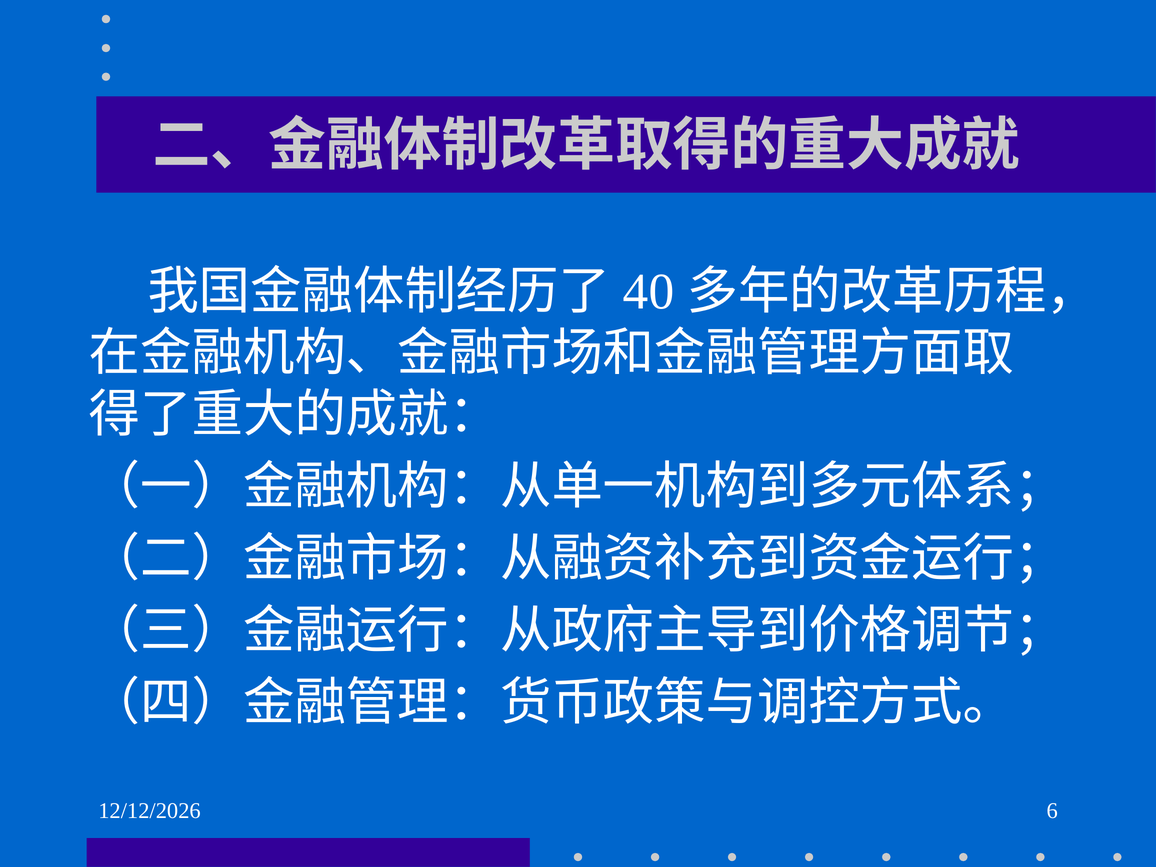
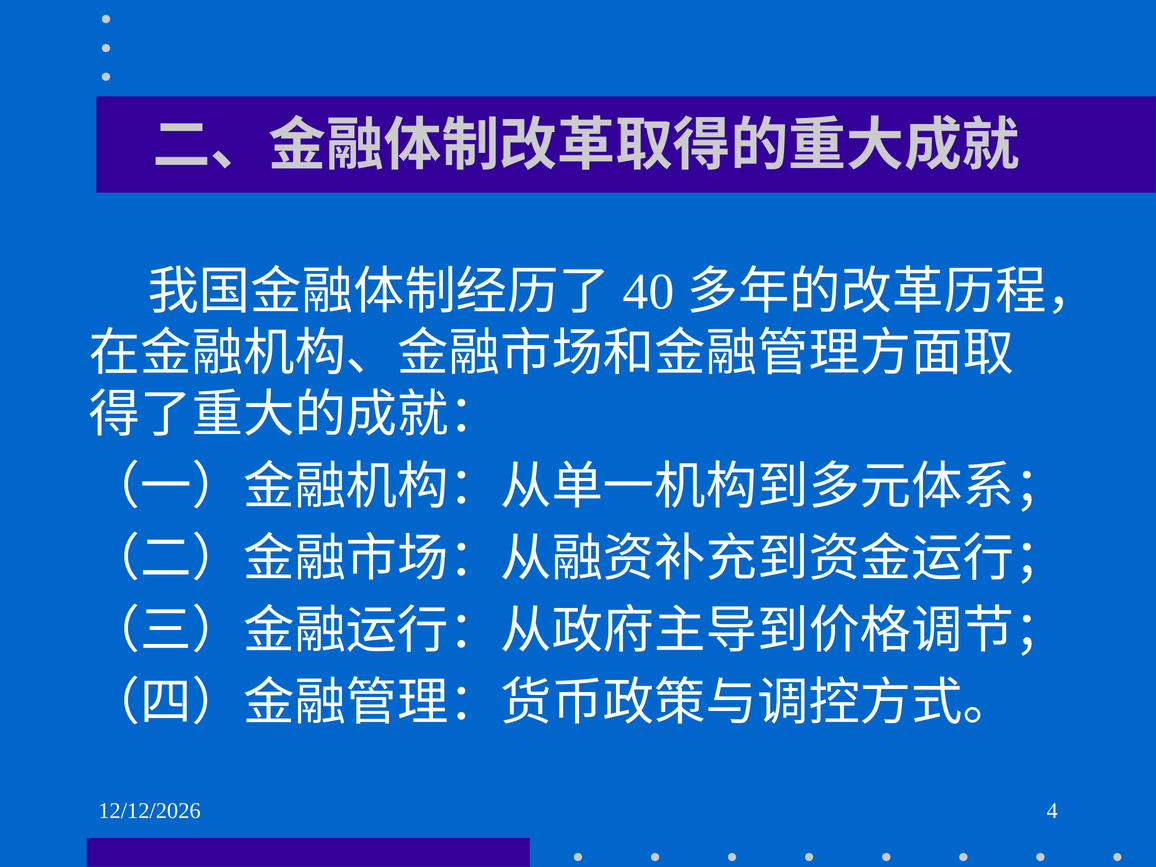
6: 6 -> 4
